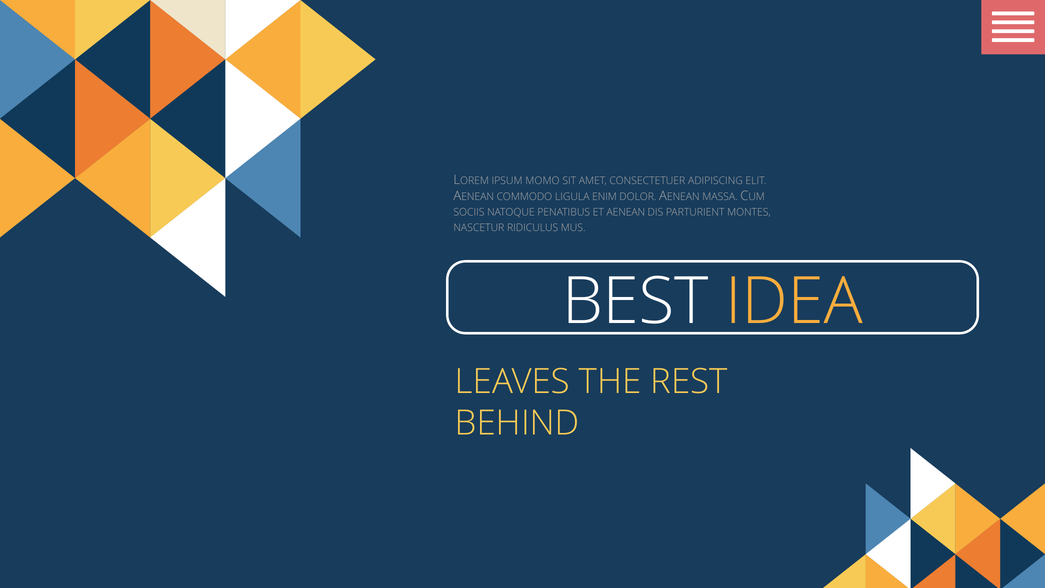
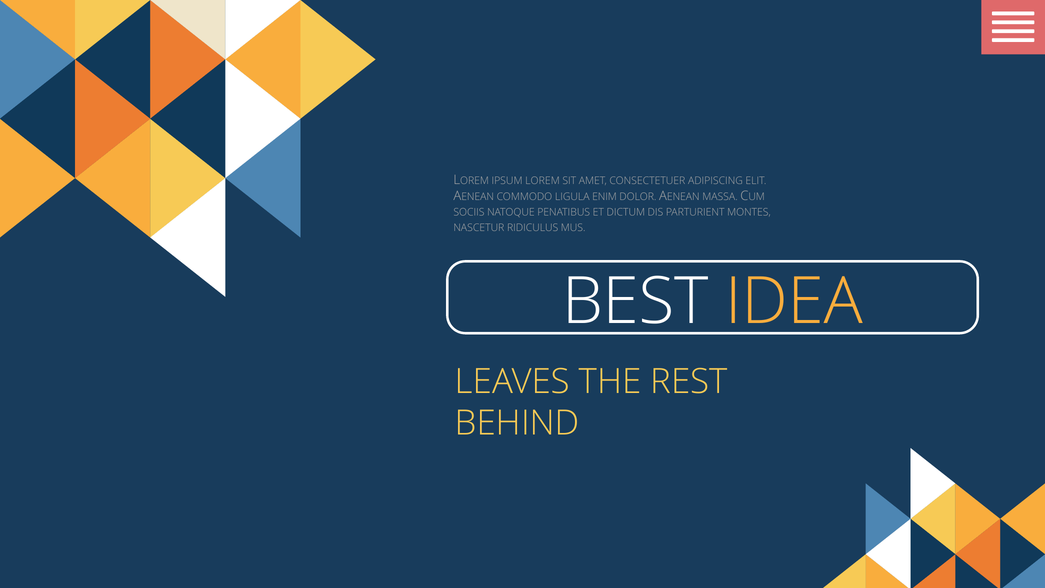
IPSUM MOMO: MOMO -> LOREM
ET AENEAN: AENEAN -> DICTUM
